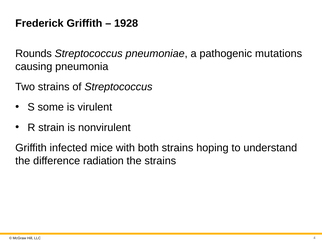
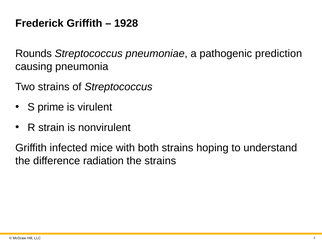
mutations: mutations -> prediction
some: some -> prime
